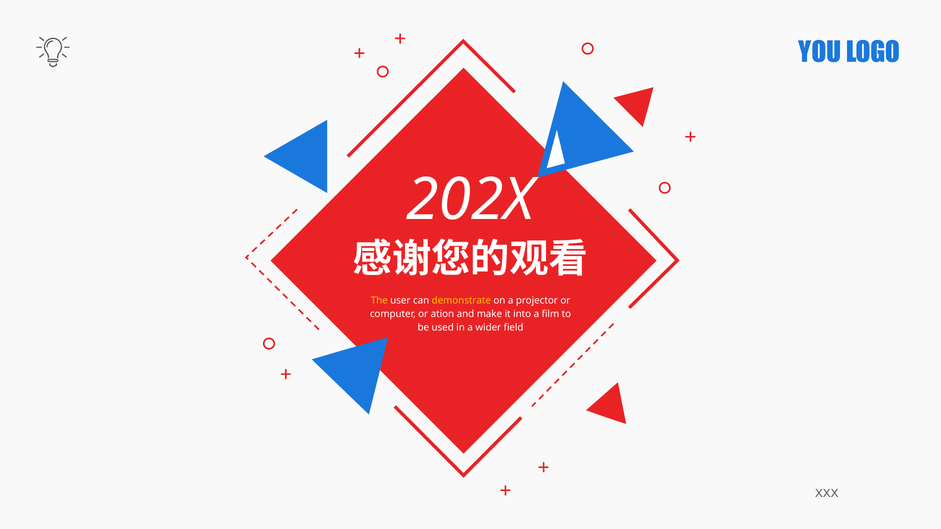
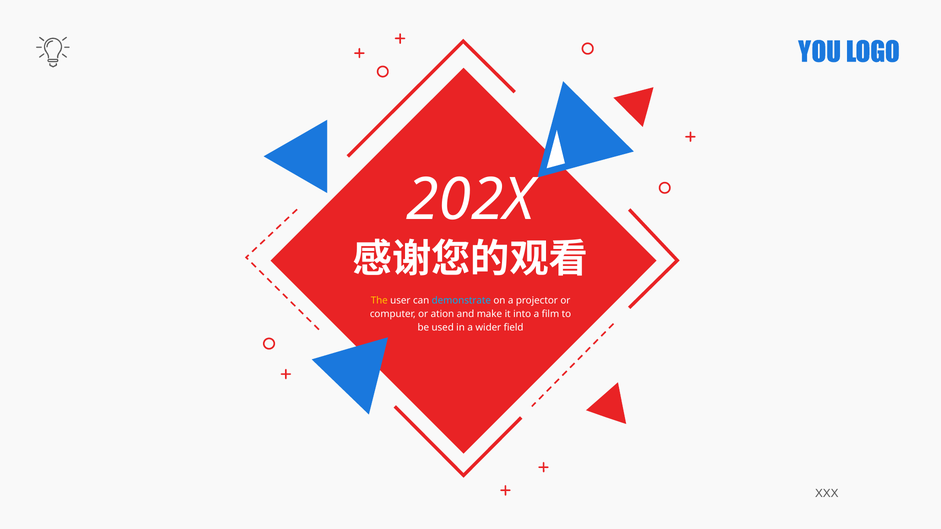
demonstrate colour: yellow -> light blue
